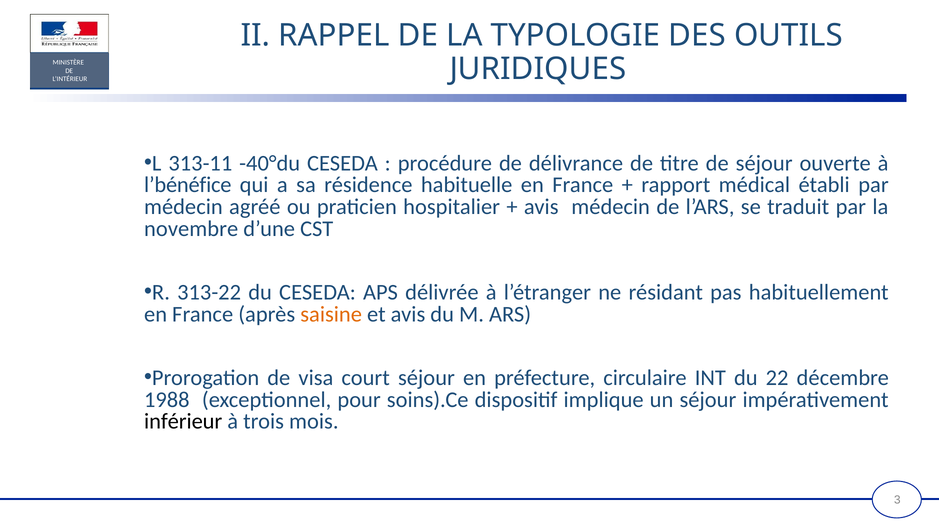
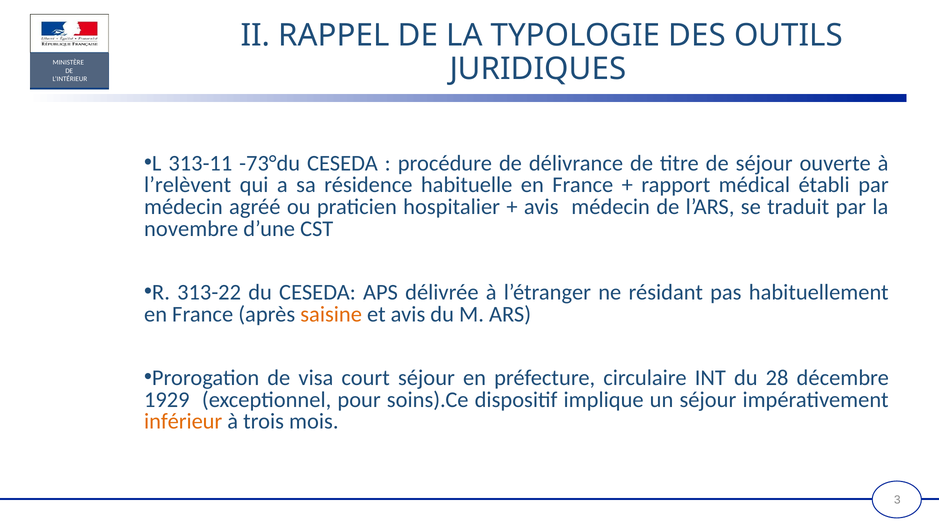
-40°du: -40°du -> -73°du
l’bénéfice: l’bénéfice -> l’relèvent
22: 22 -> 28
1988: 1988 -> 1929
inférieur colour: black -> orange
